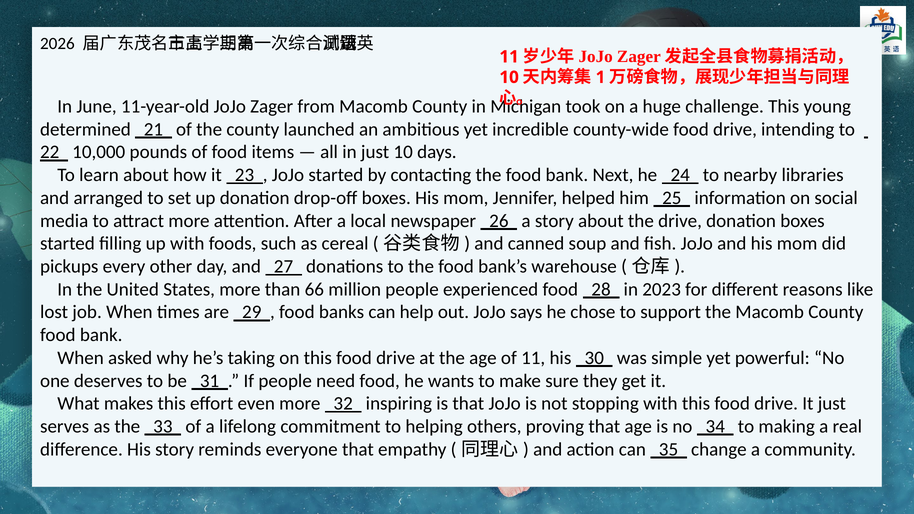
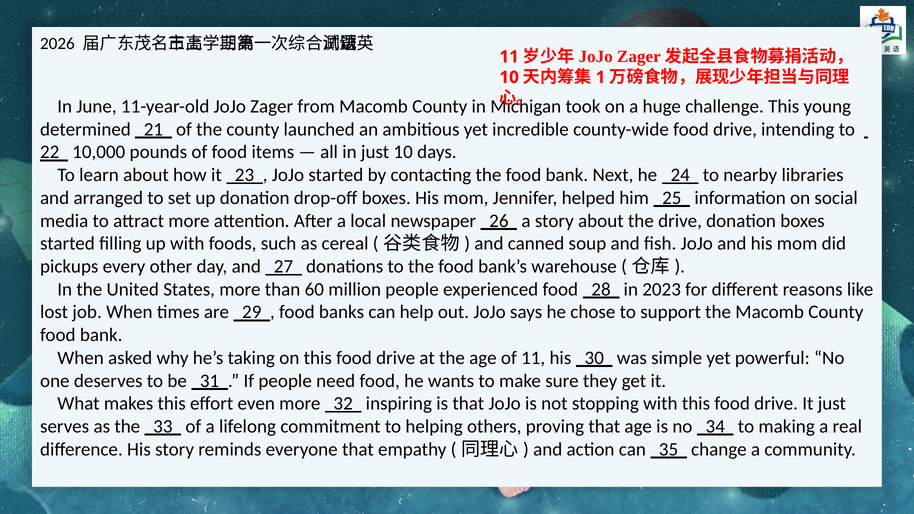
66: 66 -> 60
